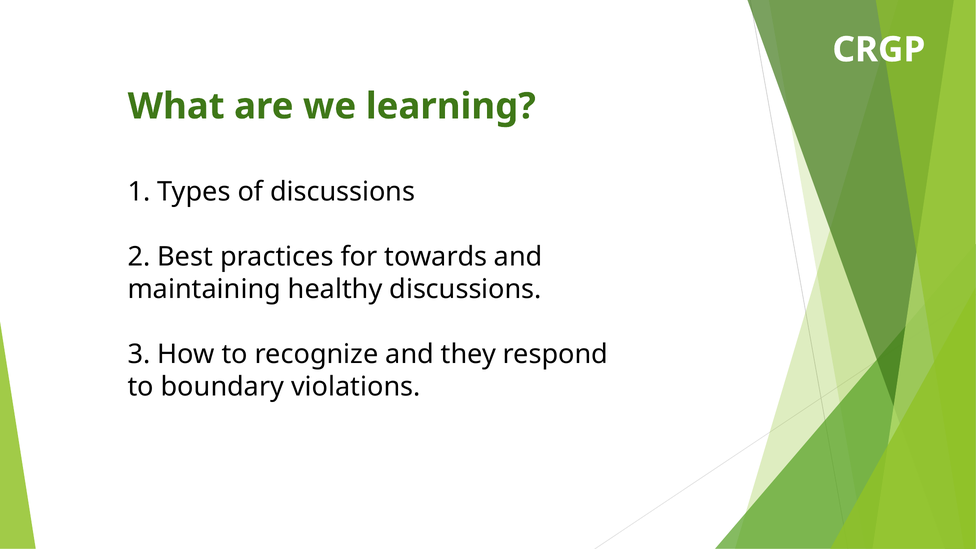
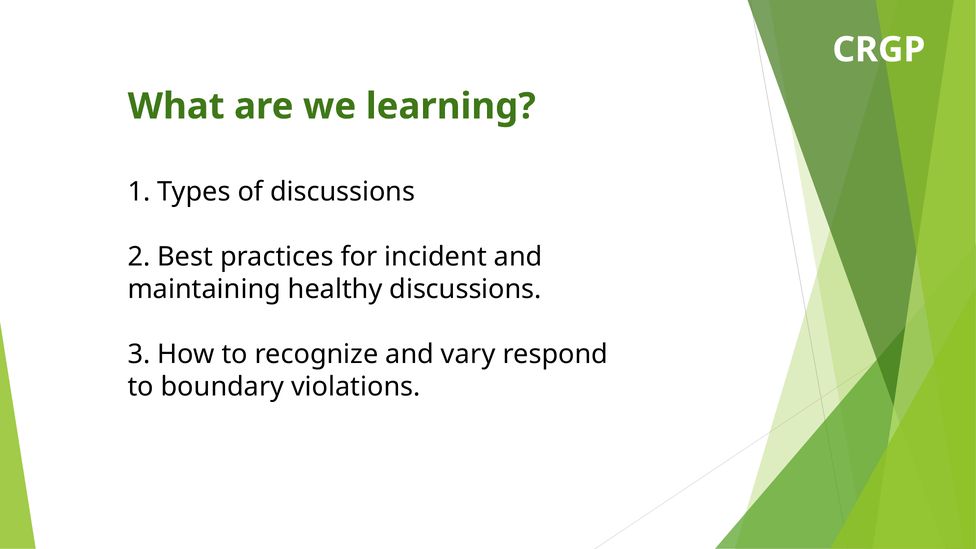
towards: towards -> incident
they: they -> vary
